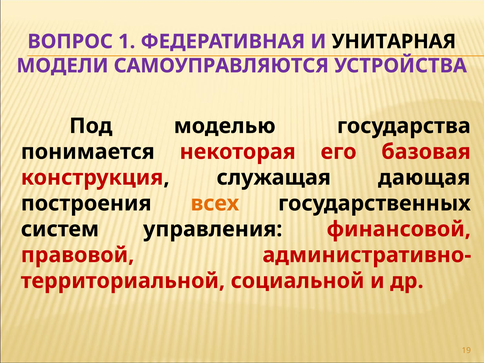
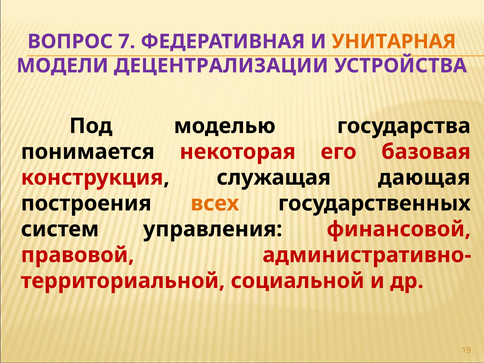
1: 1 -> 7
УНИТАРНАЯ colour: black -> orange
САМОУПРАВЛЯЮТСЯ: САМОУПРАВЛЯЮТСЯ -> ДЕЦЕНТРАЛИЗАЦИИ
